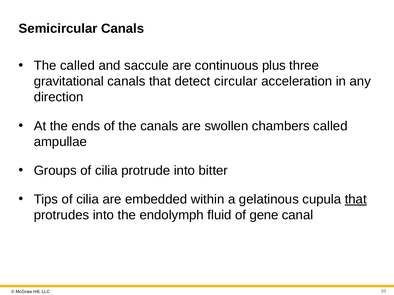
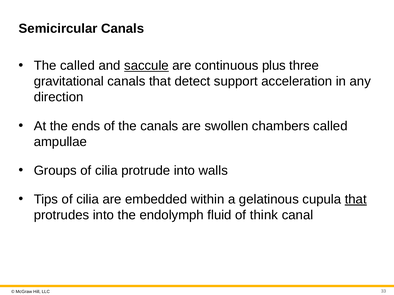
saccule underline: none -> present
circular: circular -> support
bitter: bitter -> walls
gene: gene -> think
